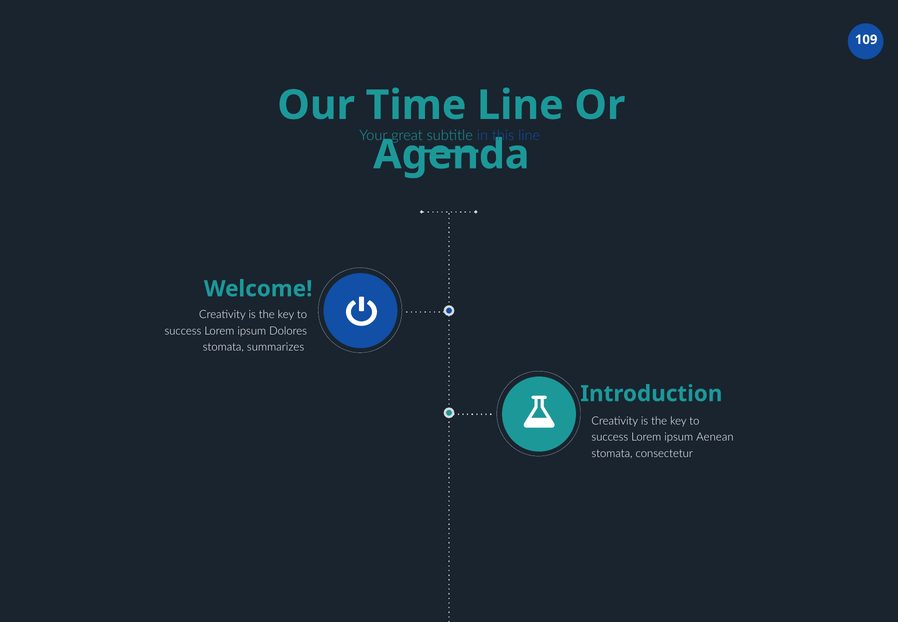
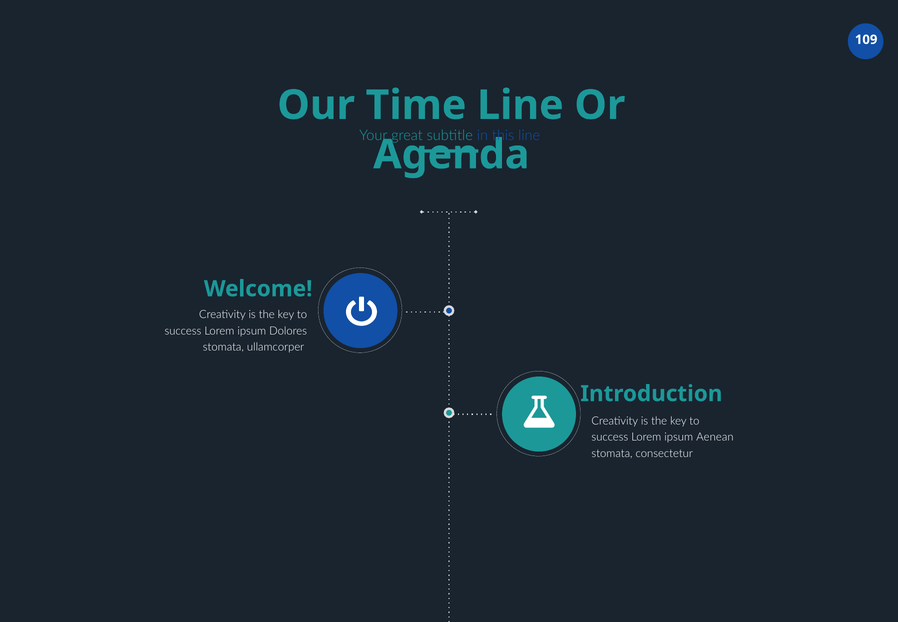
summarizes: summarizes -> ullamcorper
